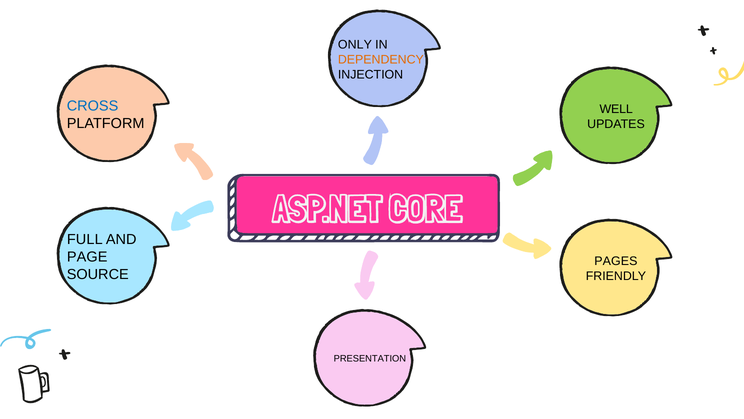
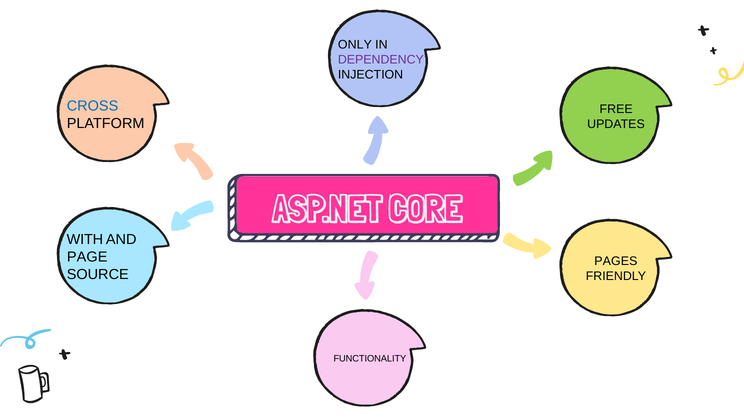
DEPENDENCY colour: orange -> purple
WELL: WELL -> FREE
FULL: FULL -> WITH
PRESENTATION: PRESENTATION -> FUNCTIONALITY
